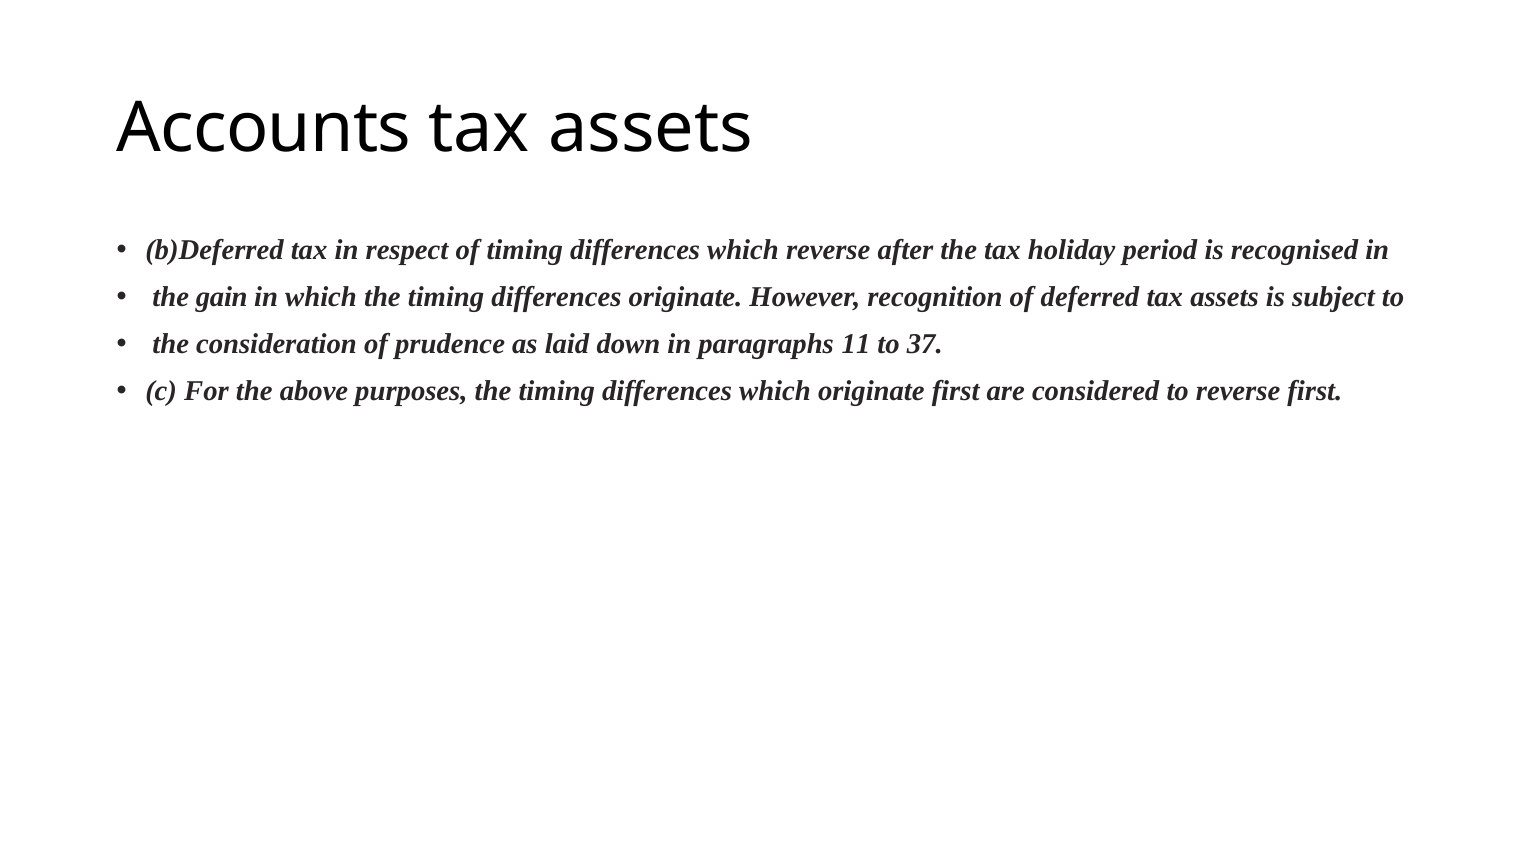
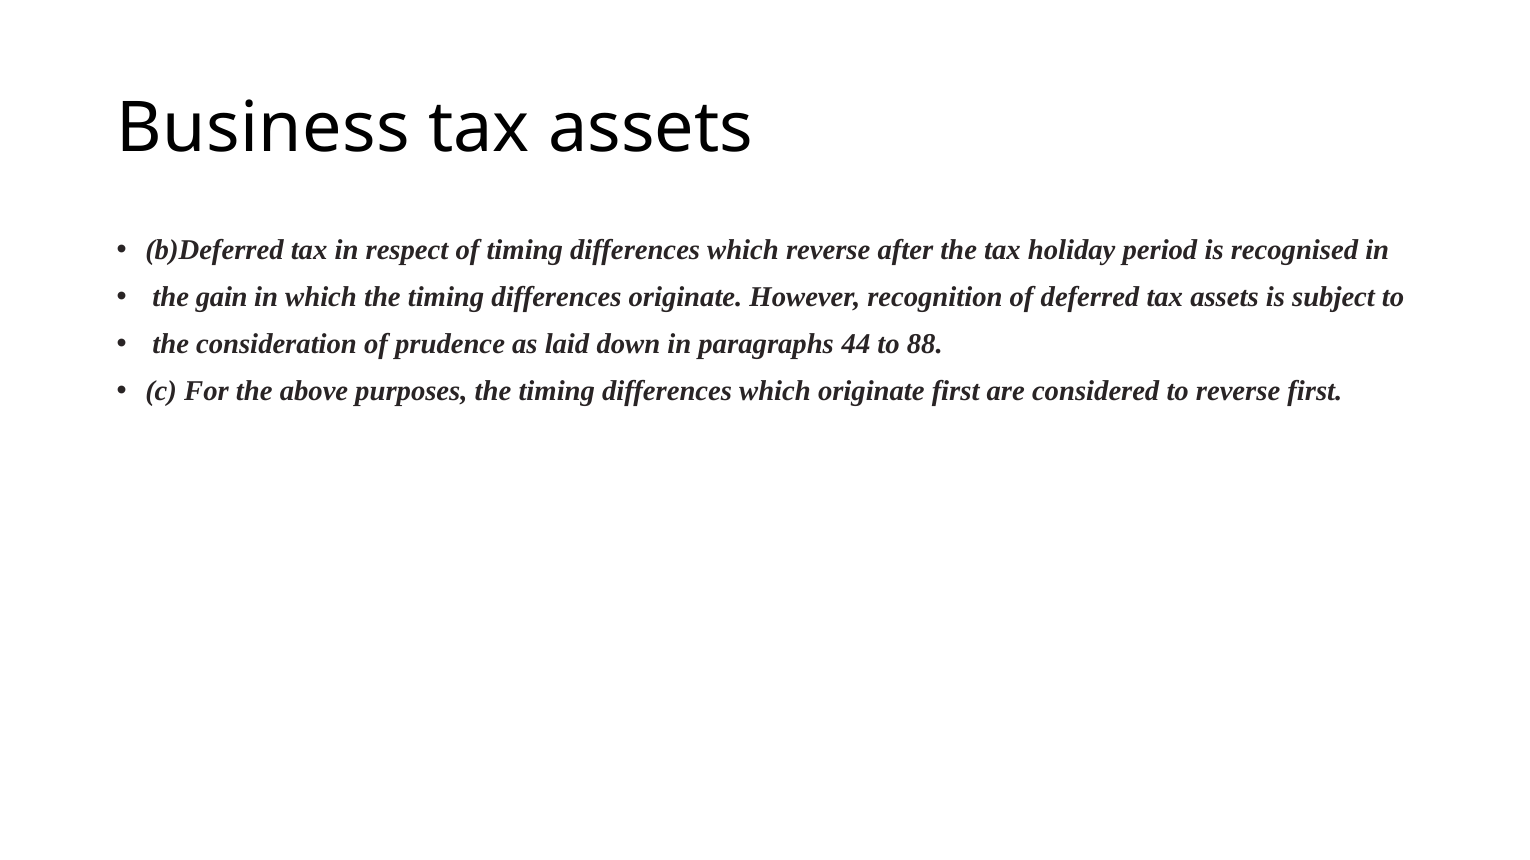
Accounts: Accounts -> Business
11: 11 -> 44
37: 37 -> 88
